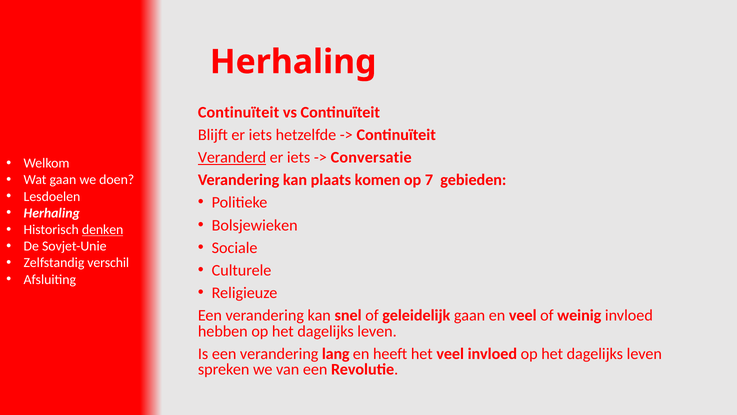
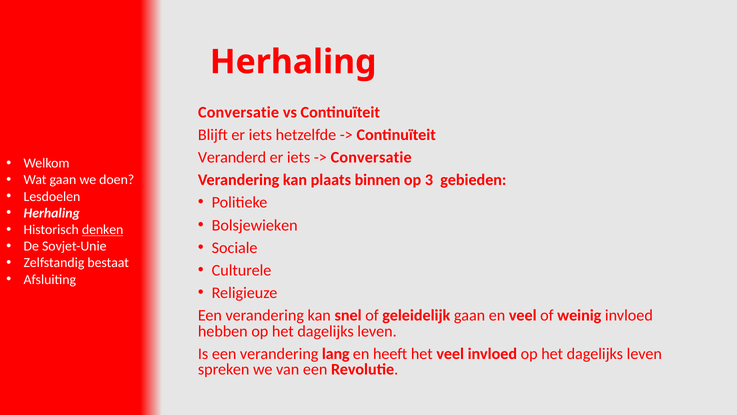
Continuïteit at (239, 112): Continuïteit -> Conversatie
Veranderd underline: present -> none
komen: komen -> binnen
7: 7 -> 3
verschil: verschil -> bestaat
